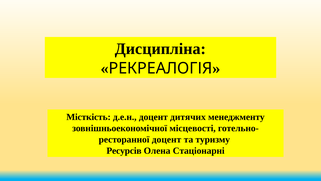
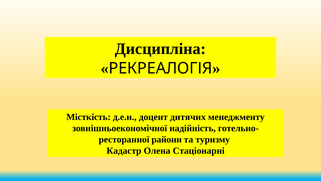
місцевості: місцевості -> надійність
доцент at (167, 139): доцент -> райони
Ресурсів: Ресурсів -> Кадастр
